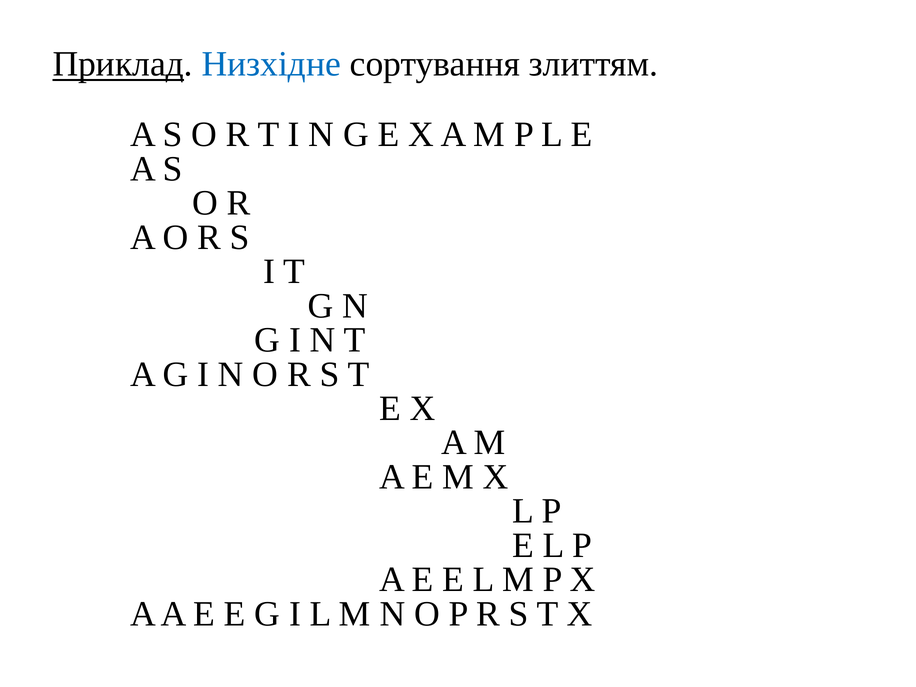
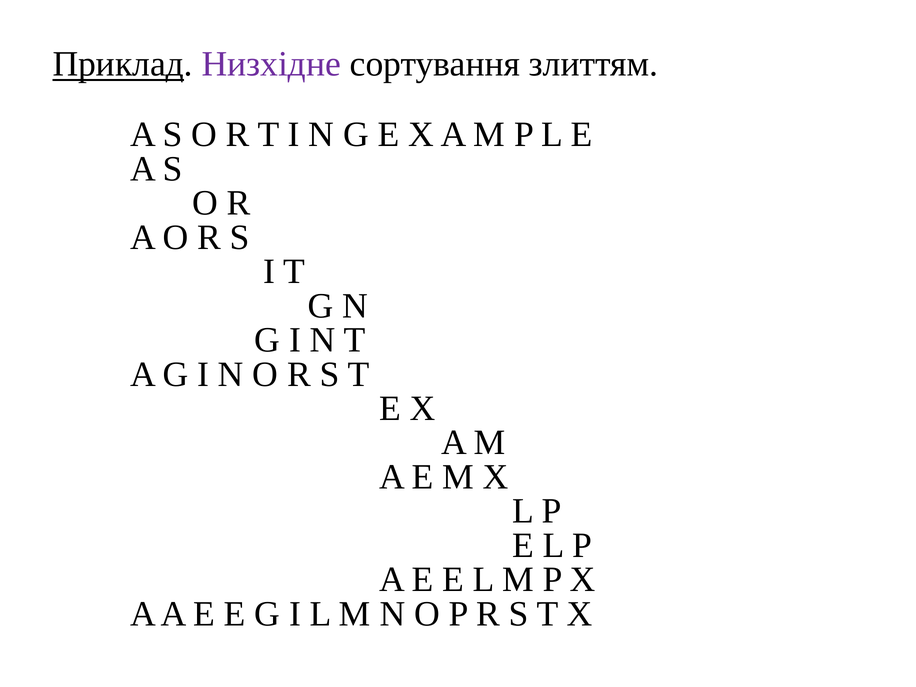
Низхідне colour: blue -> purple
